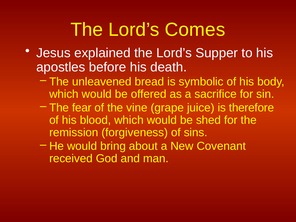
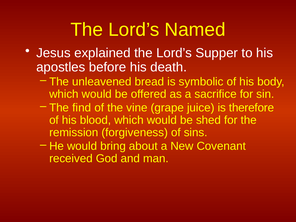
Comes: Comes -> Named
fear: fear -> find
